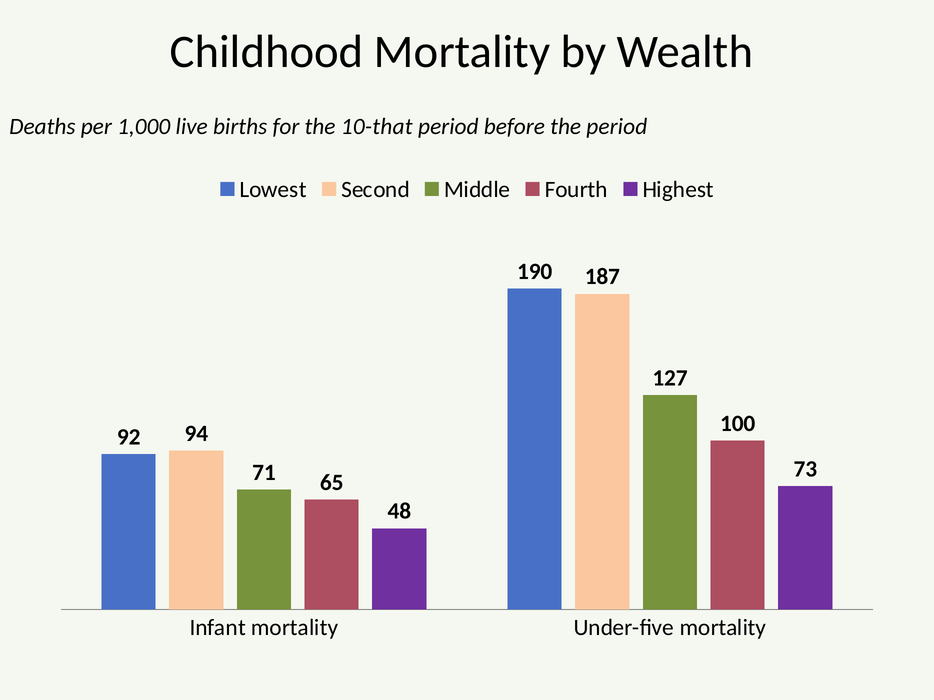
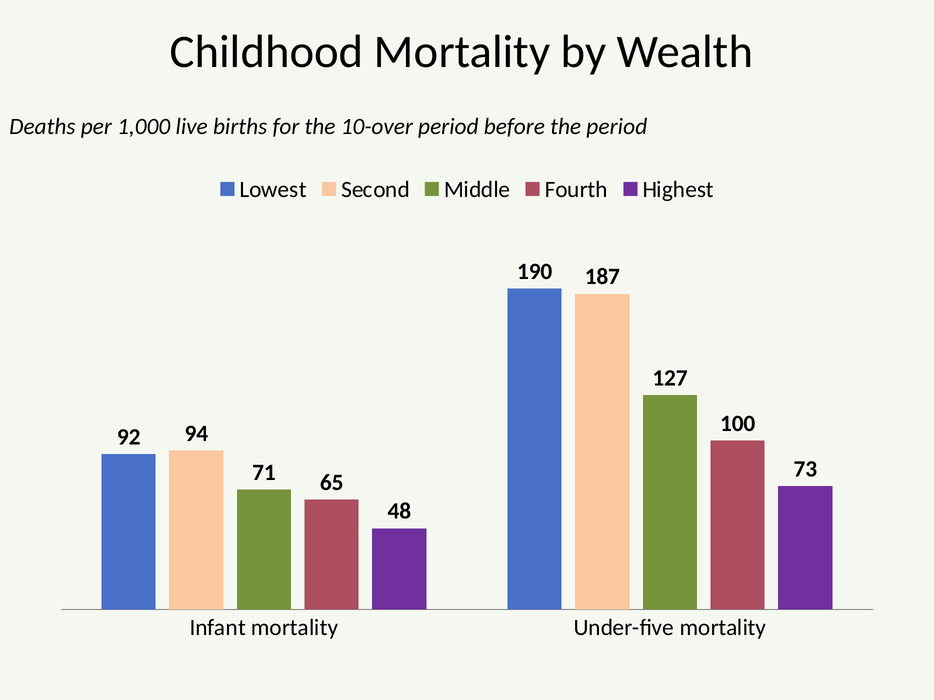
10-that: 10-that -> 10-over
